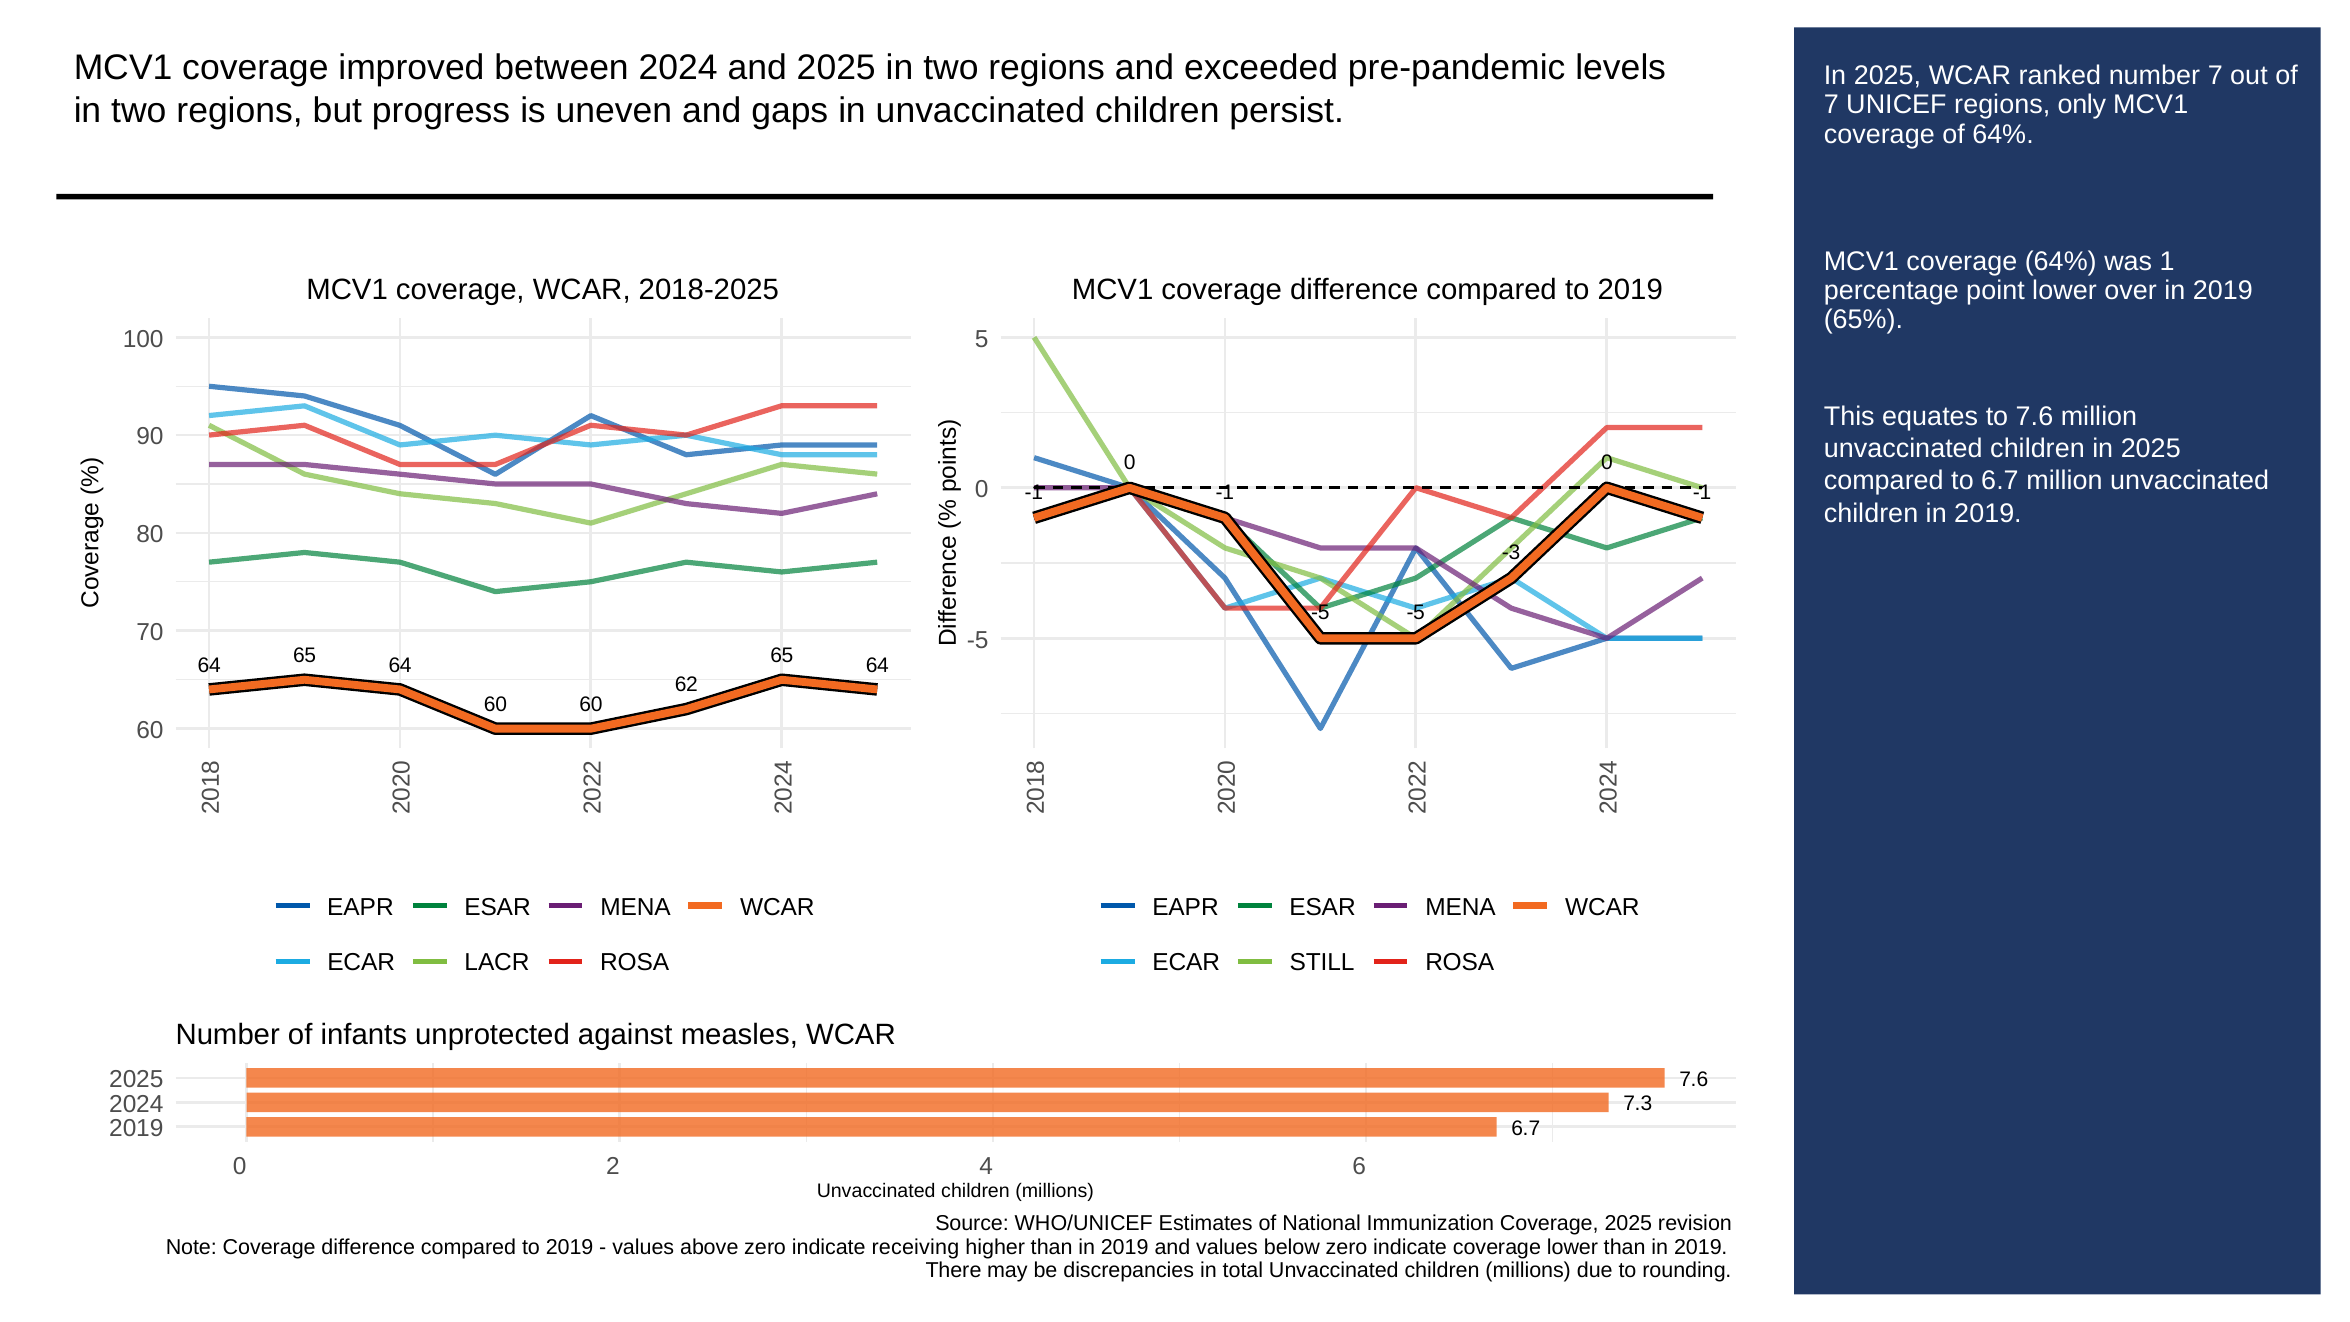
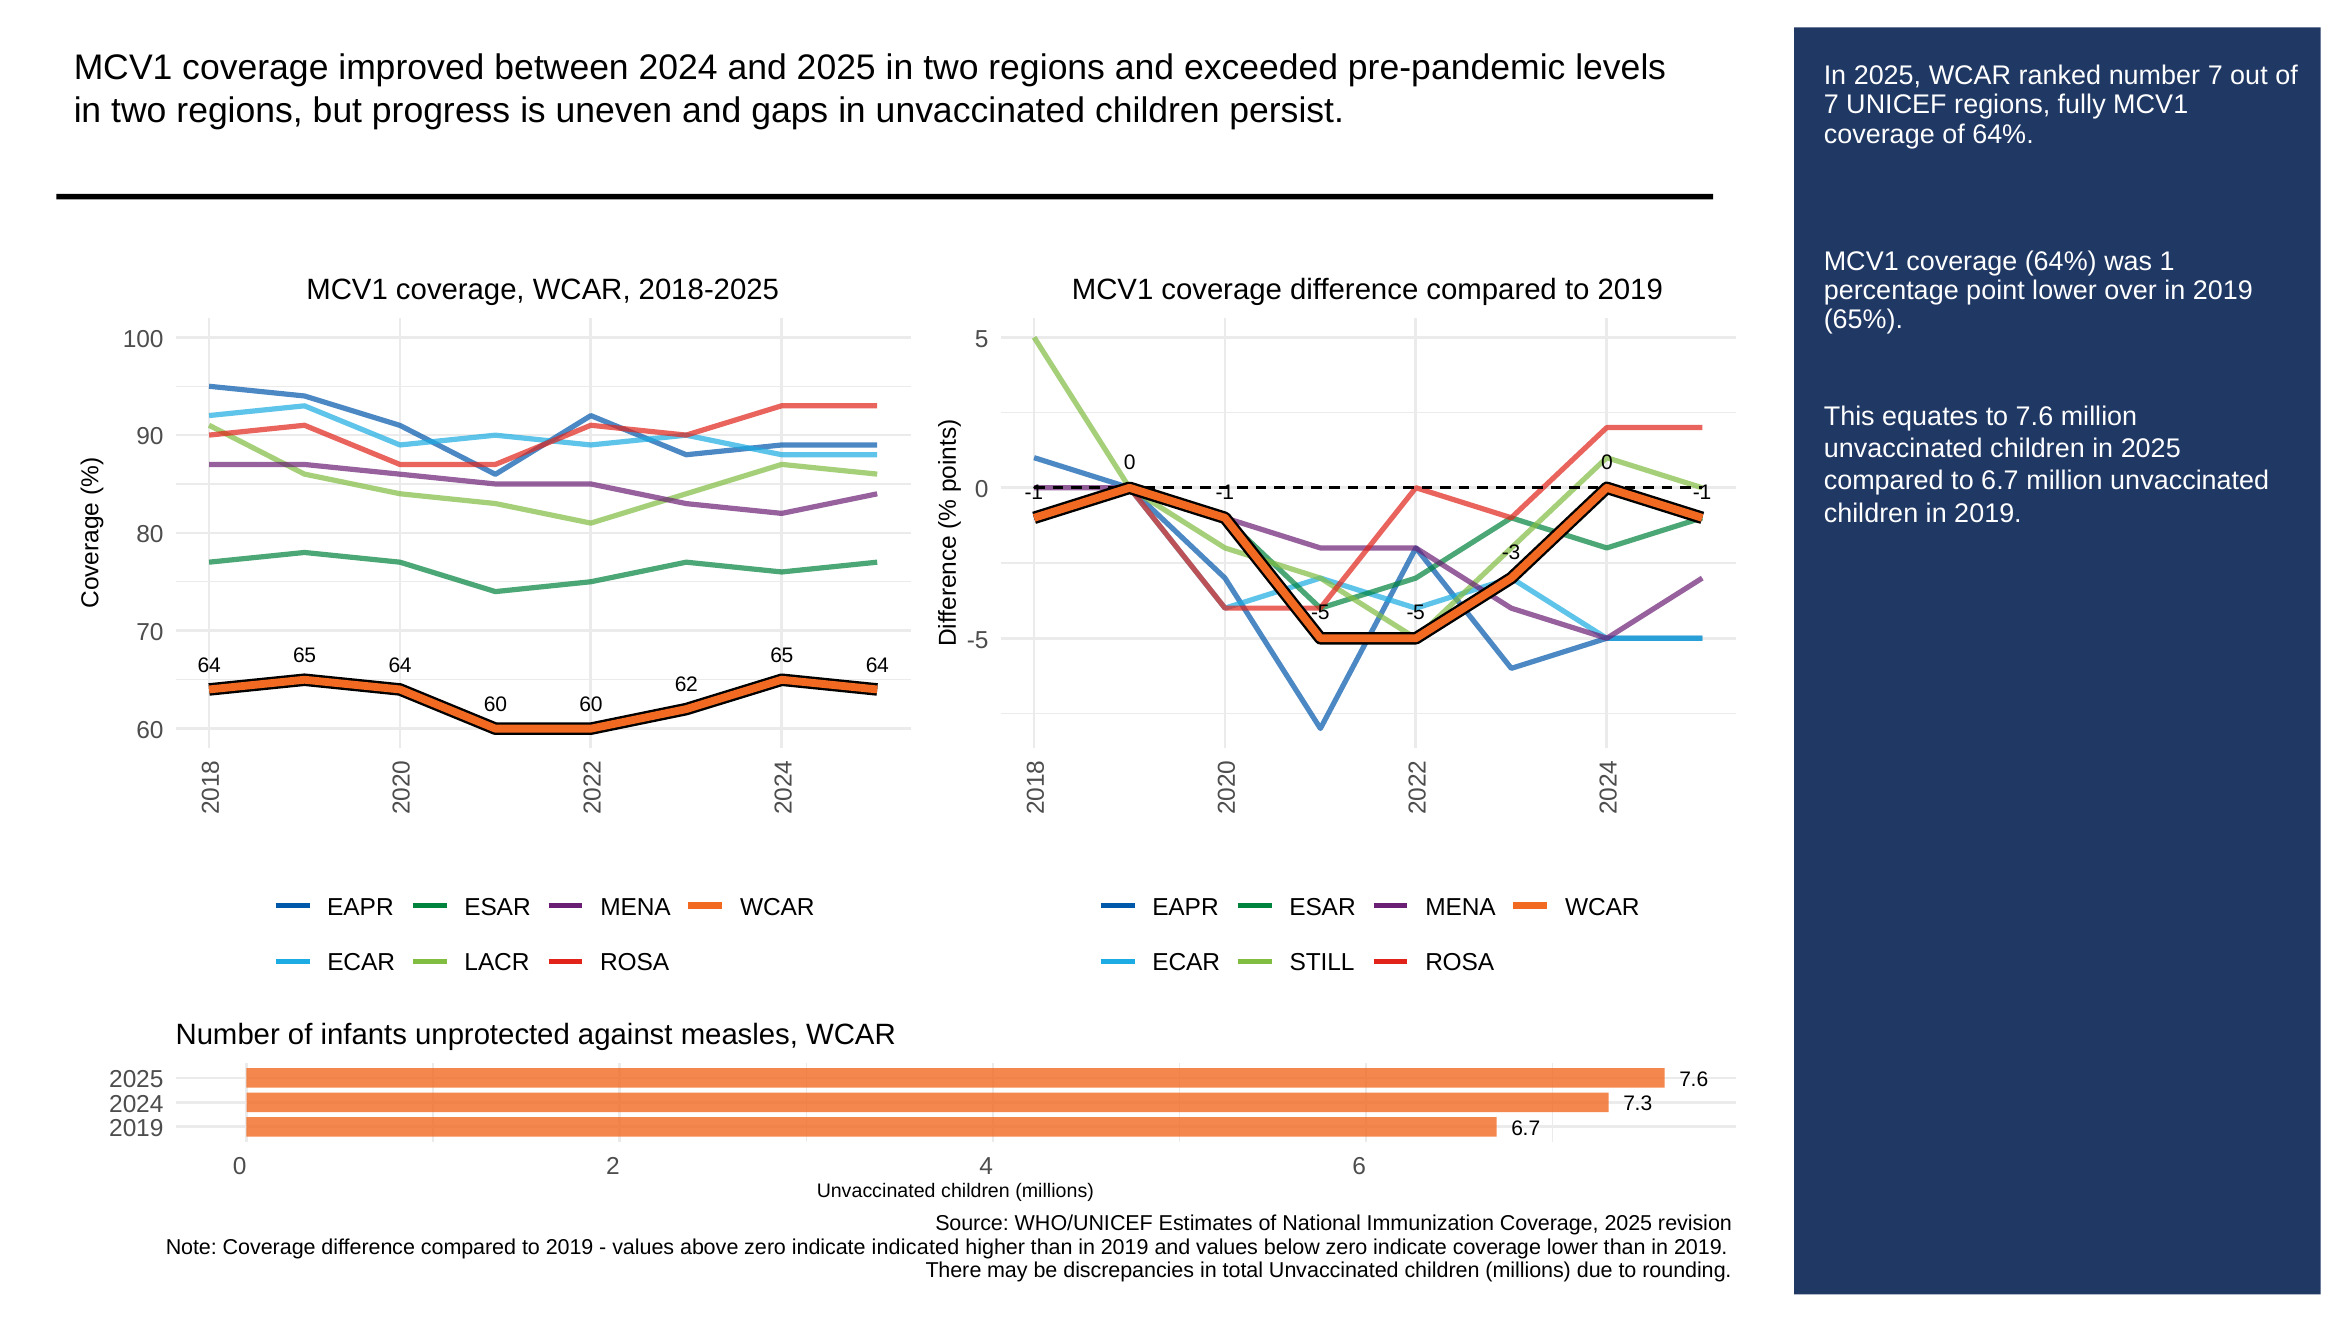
only: only -> fully
receiving: receiving -> indicated
